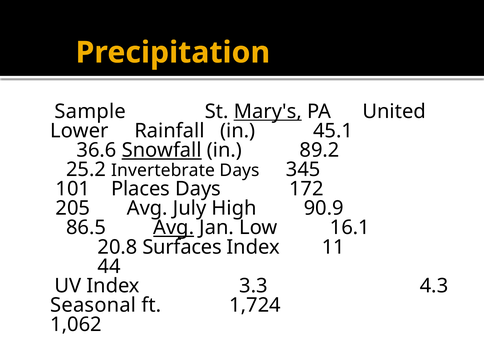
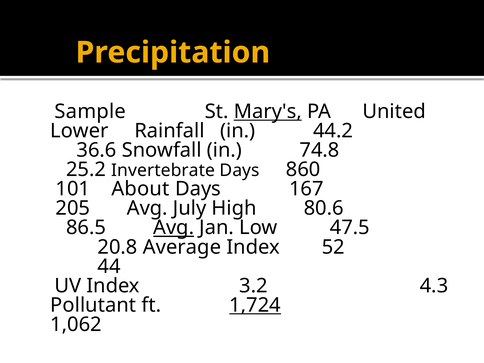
45.1: 45.1 -> 44.2
Snowfall underline: present -> none
89.2: 89.2 -> 74.8
345: 345 -> 860
Places: Places -> About
172: 172 -> 167
90.9: 90.9 -> 80.6
16.1: 16.1 -> 47.5
Surfaces: Surfaces -> Average
11: 11 -> 52
3.3: 3.3 -> 3.2
Seasonal: Seasonal -> Pollutant
1,724 underline: none -> present
